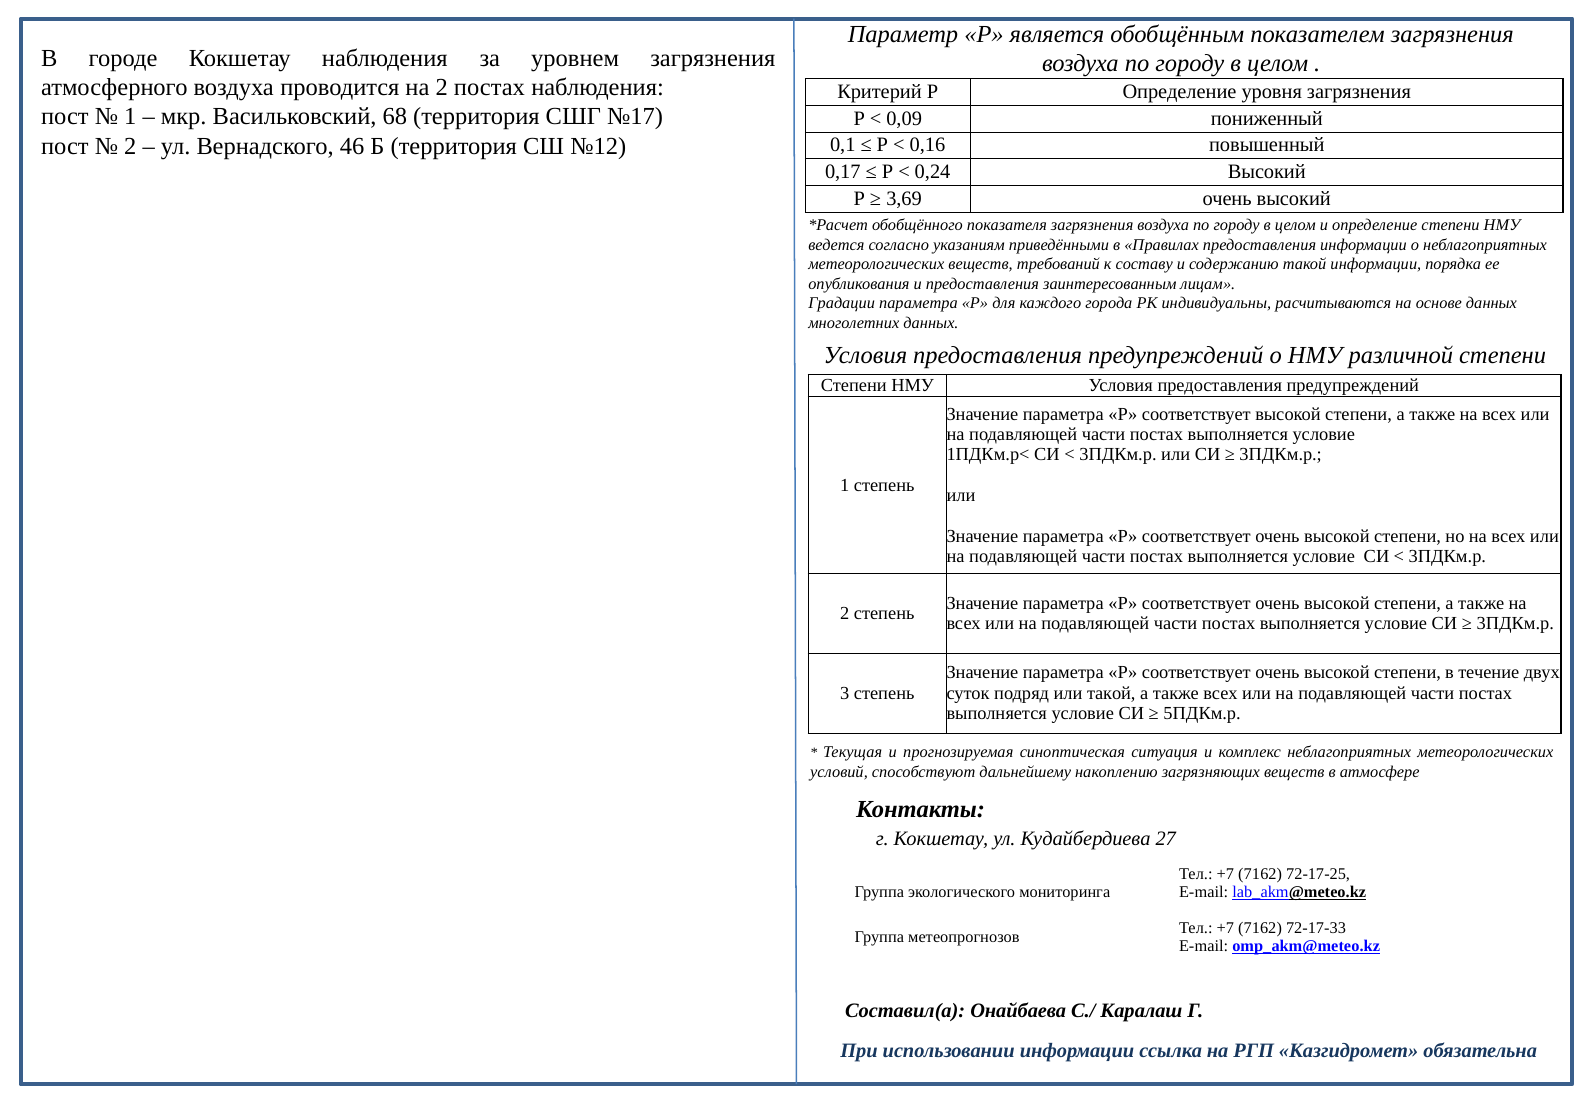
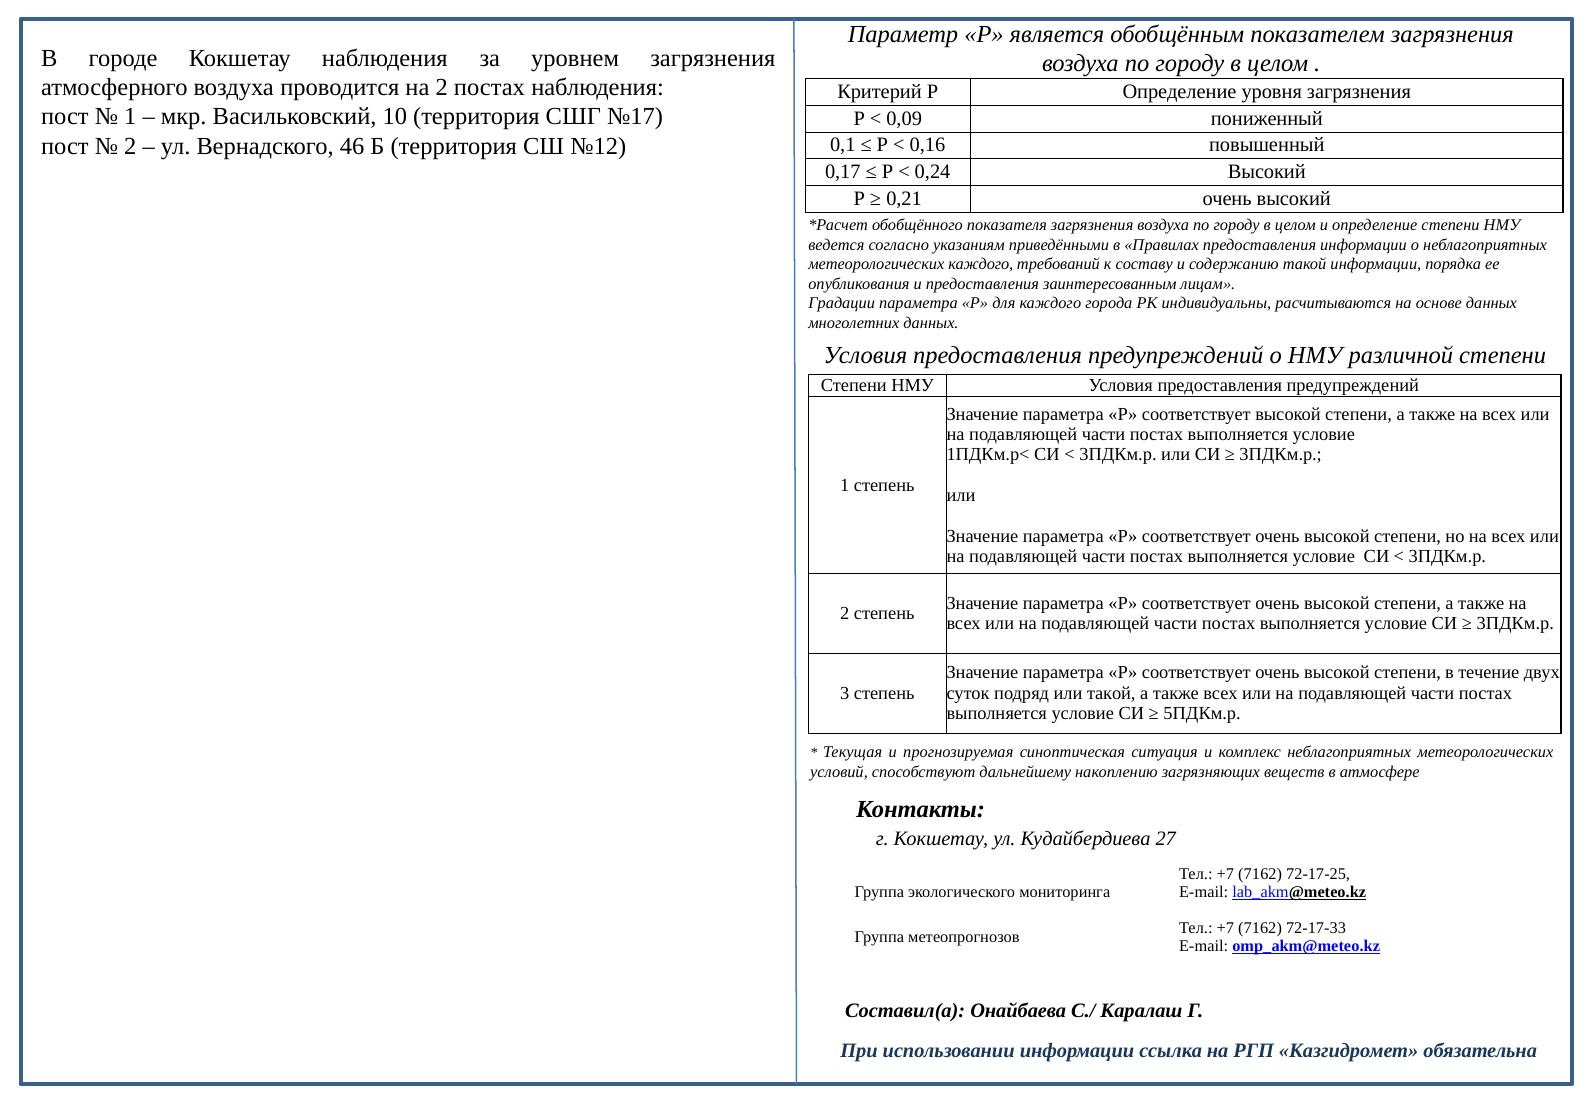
68: 68 -> 10
3,69: 3,69 -> 0,21
метеорологических веществ: веществ -> каждого
